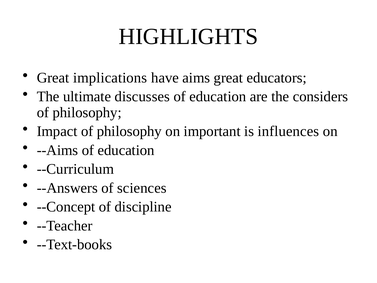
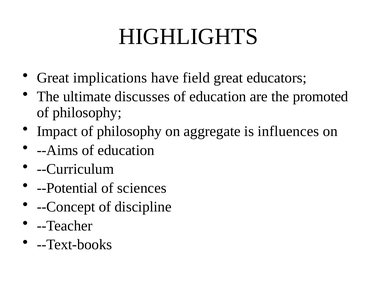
aims: aims -> field
considers: considers -> promoted
important: important -> aggregate
--Answers: --Answers -> --Potential
